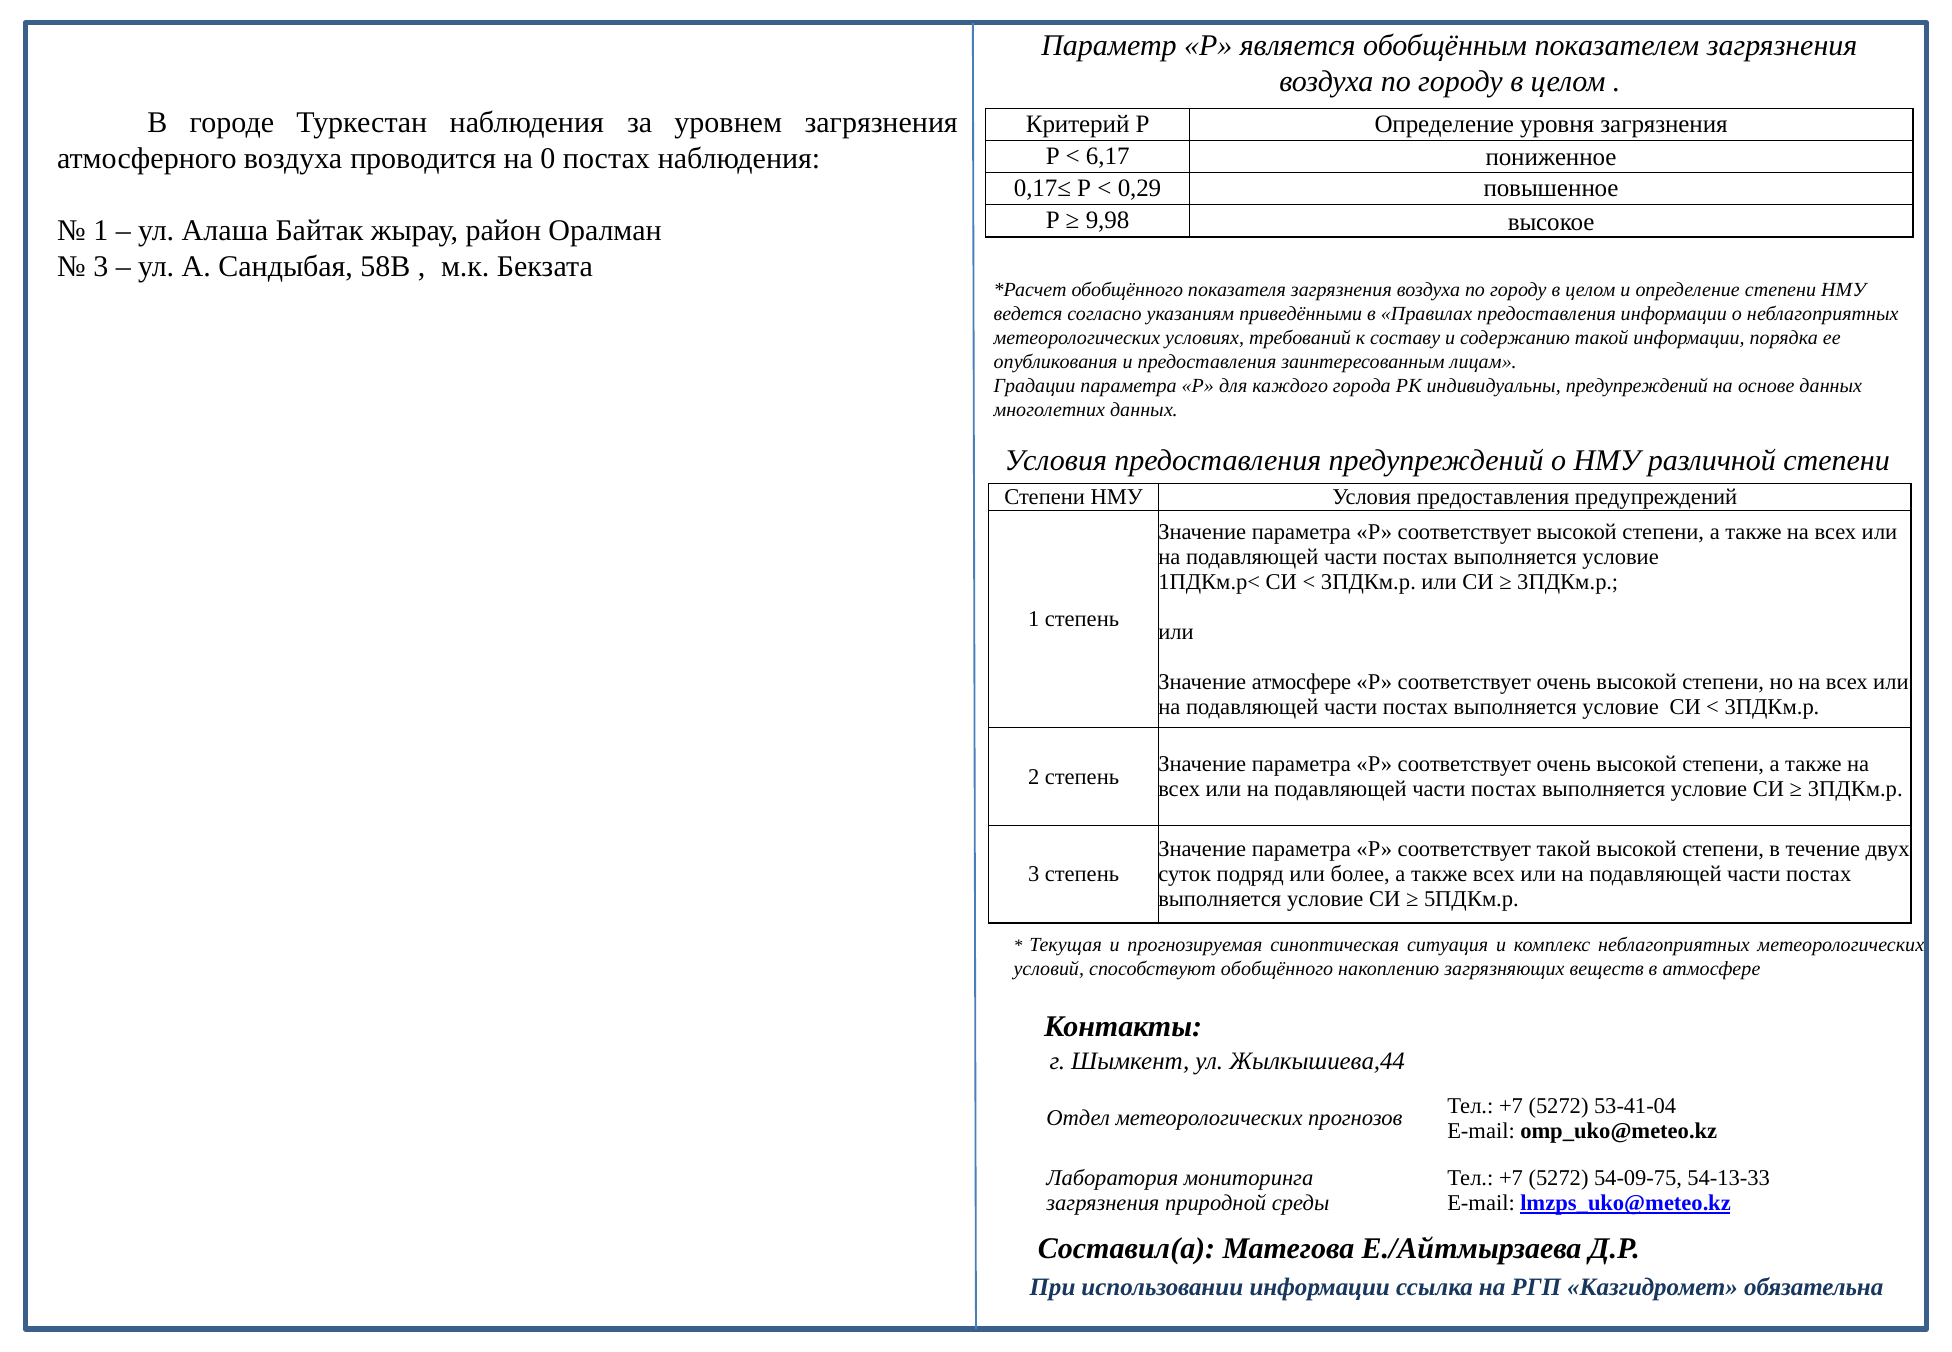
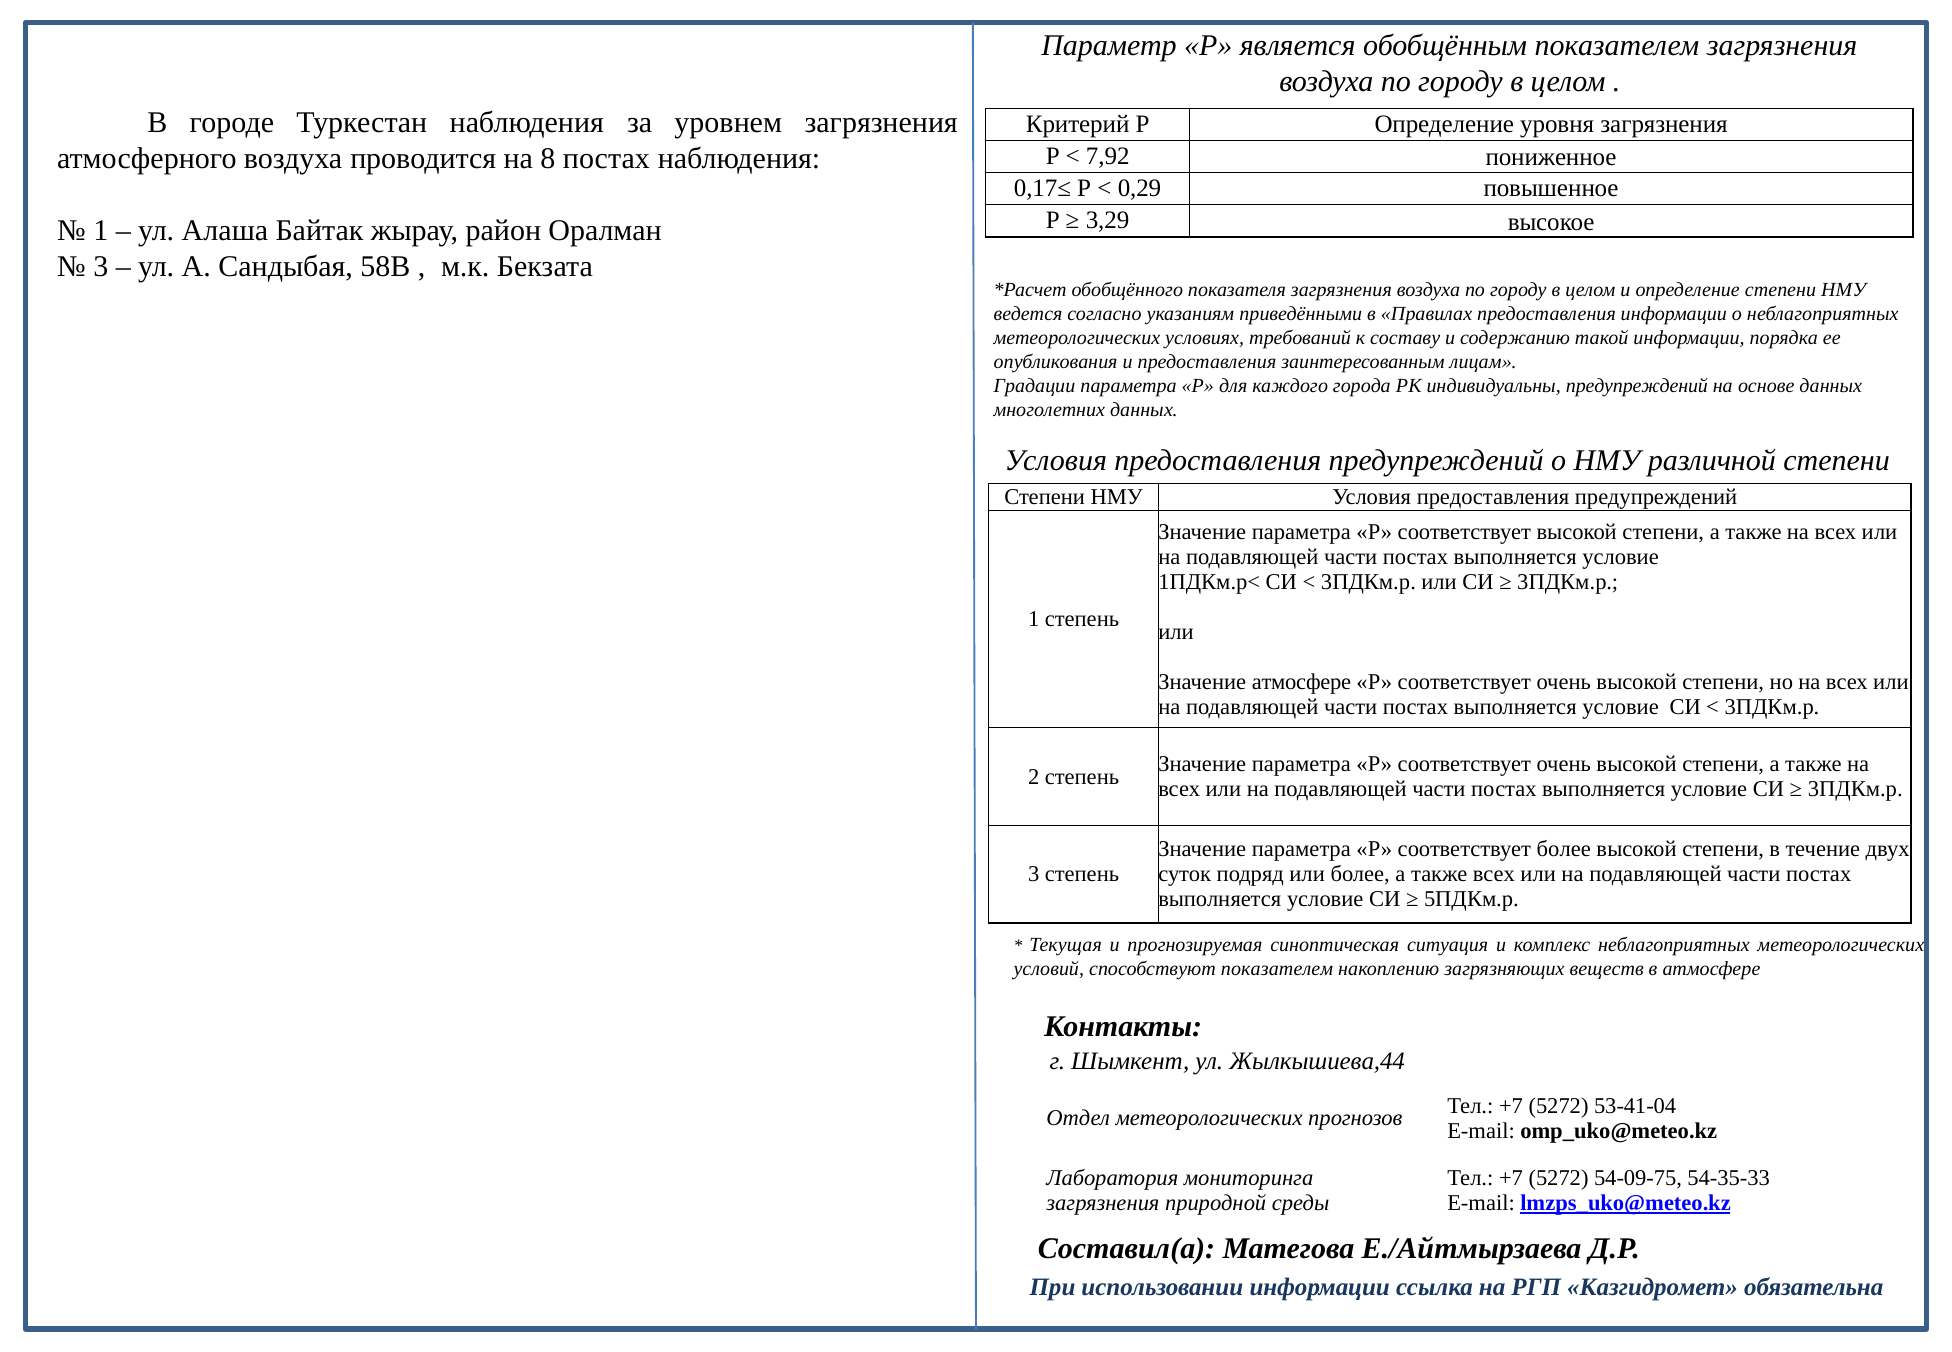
6,17: 6,17 -> 7,92
0: 0 -> 8
9,98: 9,98 -> 3,29
соответствует такой: такой -> более
способствуют обобщённого: обобщённого -> показателем
54-13-33: 54-13-33 -> 54-35-33
